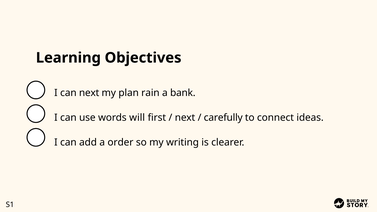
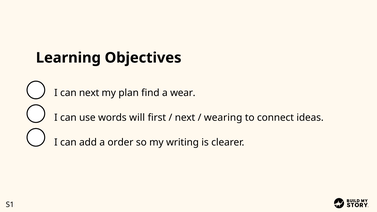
rain: rain -> find
bank: bank -> wear
carefully: carefully -> wearing
